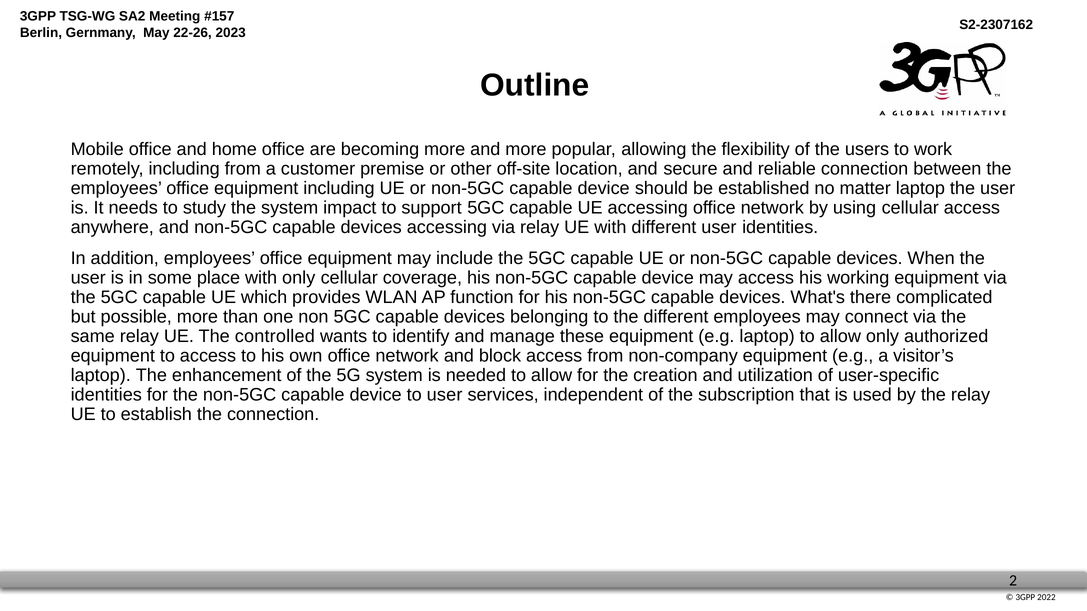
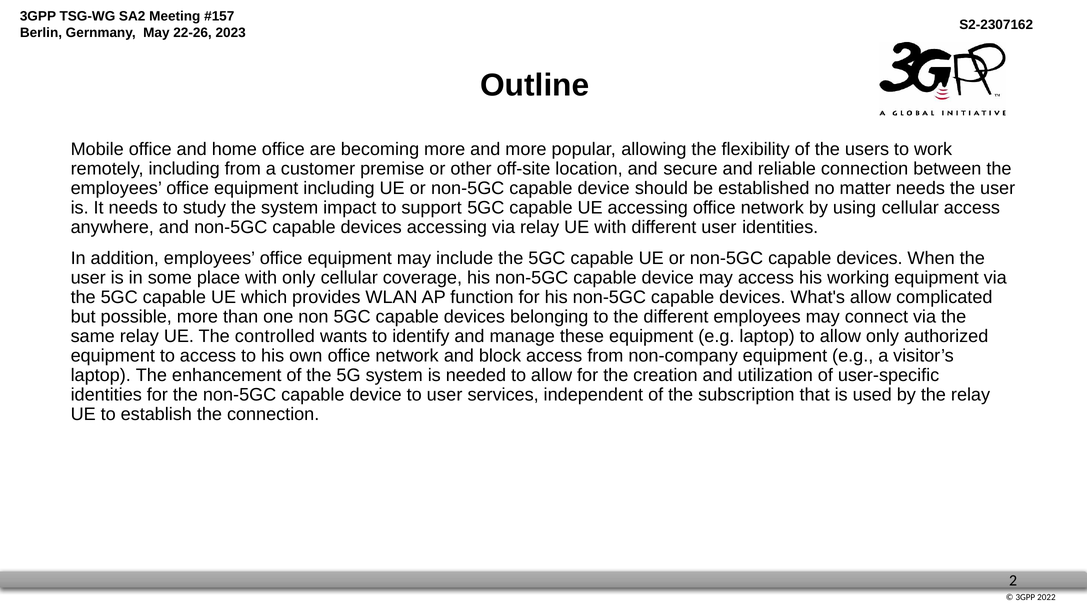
matter laptop: laptop -> needs
What's there: there -> allow
